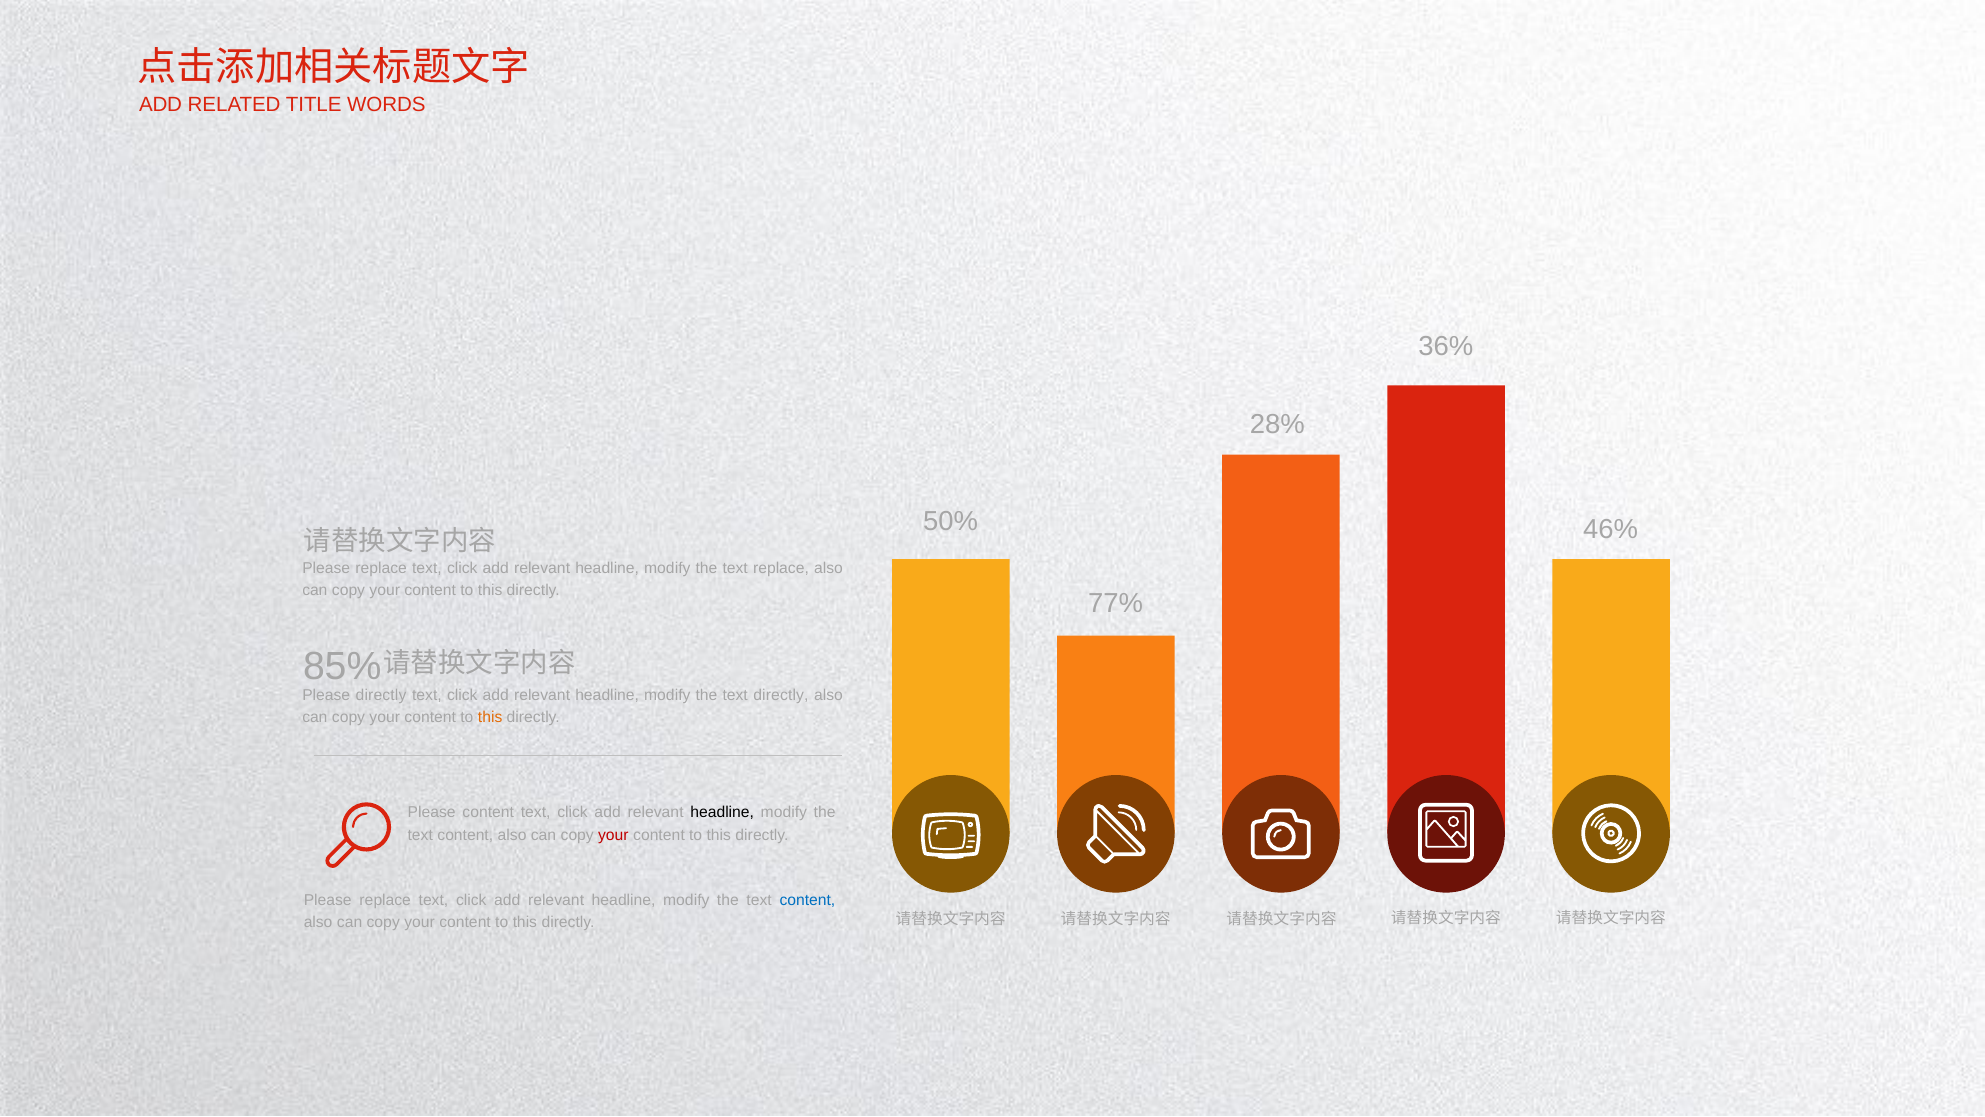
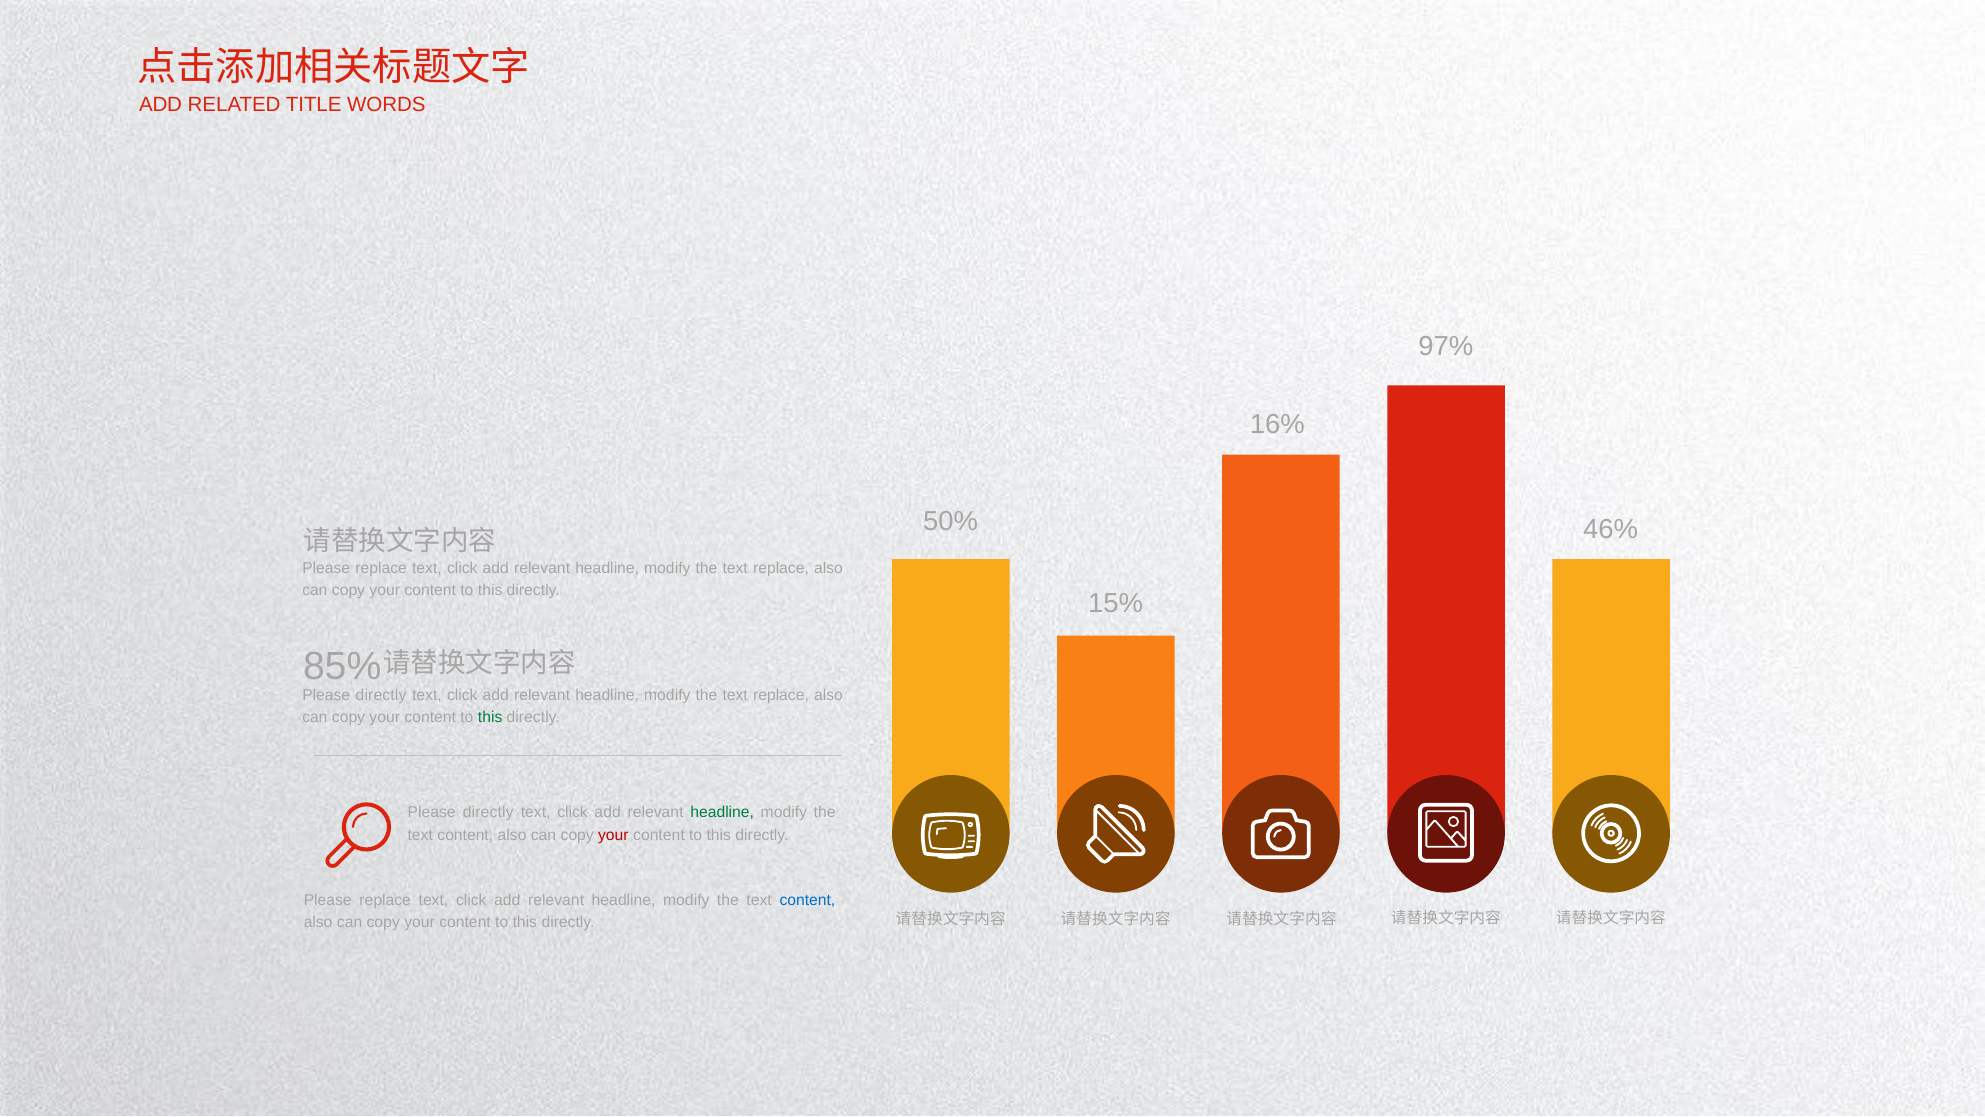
36%: 36% -> 97%
28%: 28% -> 16%
77%: 77% -> 15%
directly at (781, 695): directly -> replace
this at (490, 717) colour: orange -> green
content at (488, 812): content -> directly
headline at (722, 812) colour: black -> green
